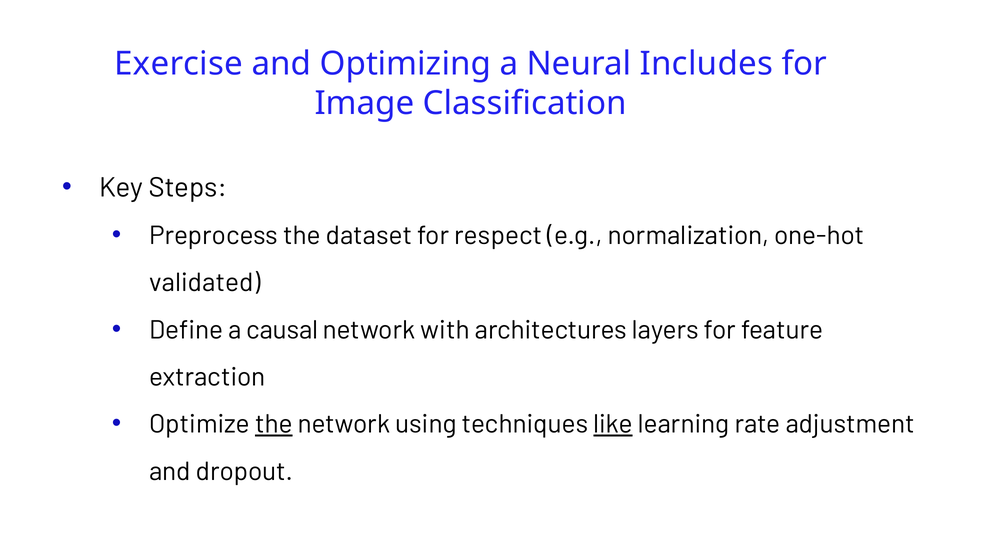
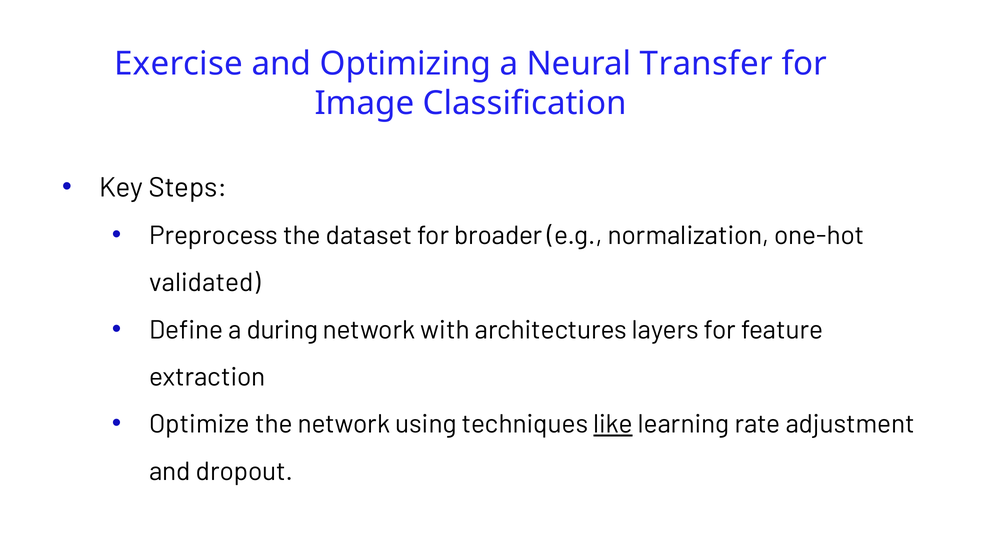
Includes: Includes -> Transfer
respect: respect -> broader
causal: causal -> during
the at (274, 424) underline: present -> none
